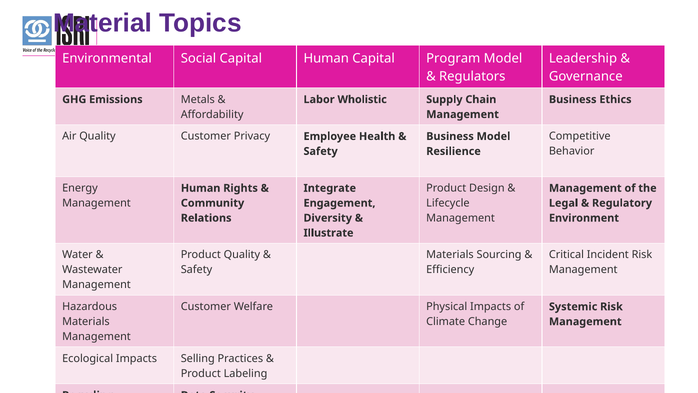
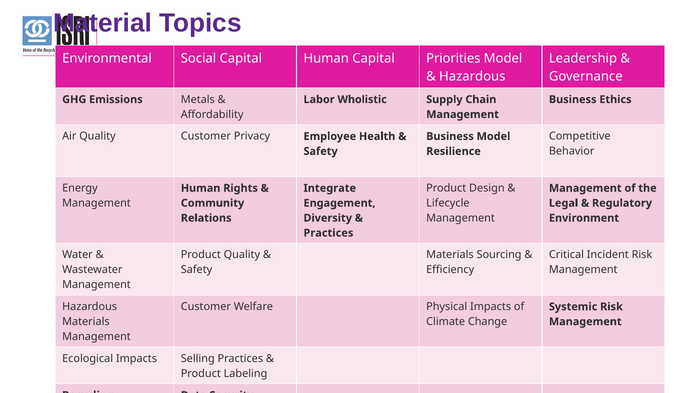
Program: Program -> Priorities
Regulators at (472, 76): Regulators -> Hazardous
Illustrate at (328, 233): Illustrate -> Practices
